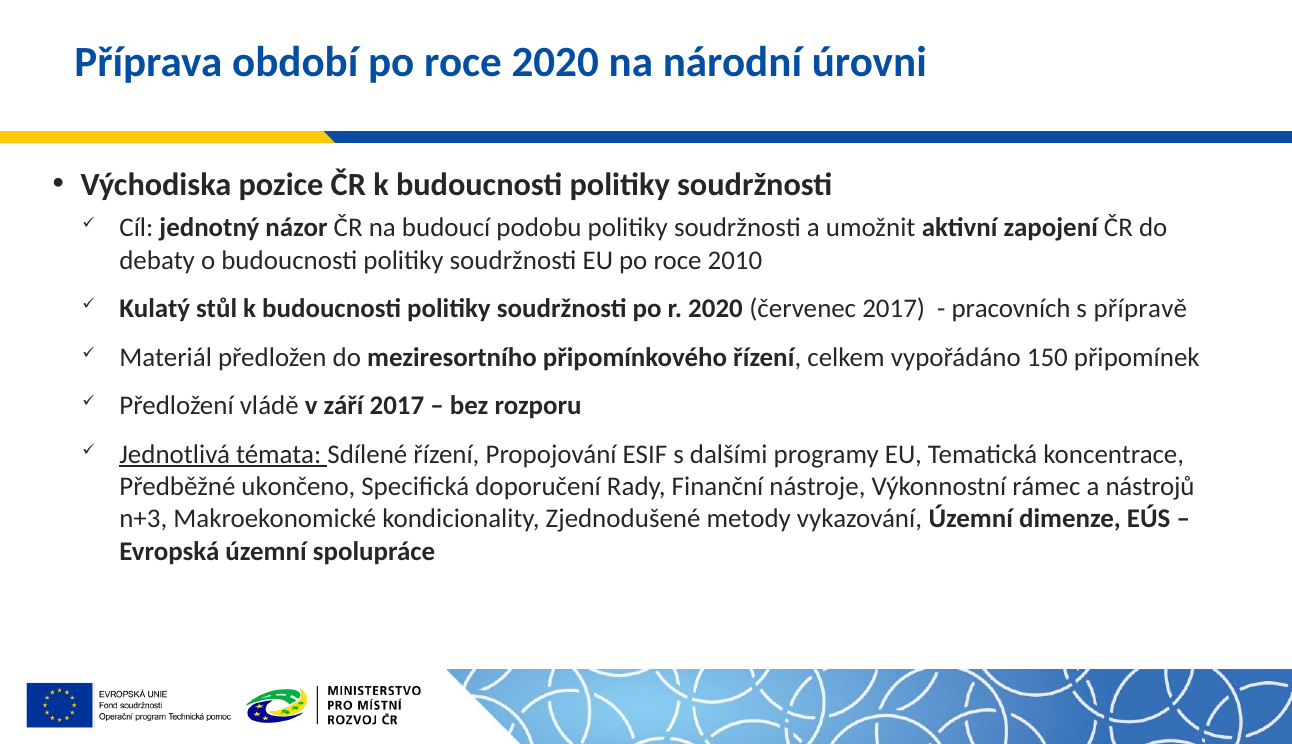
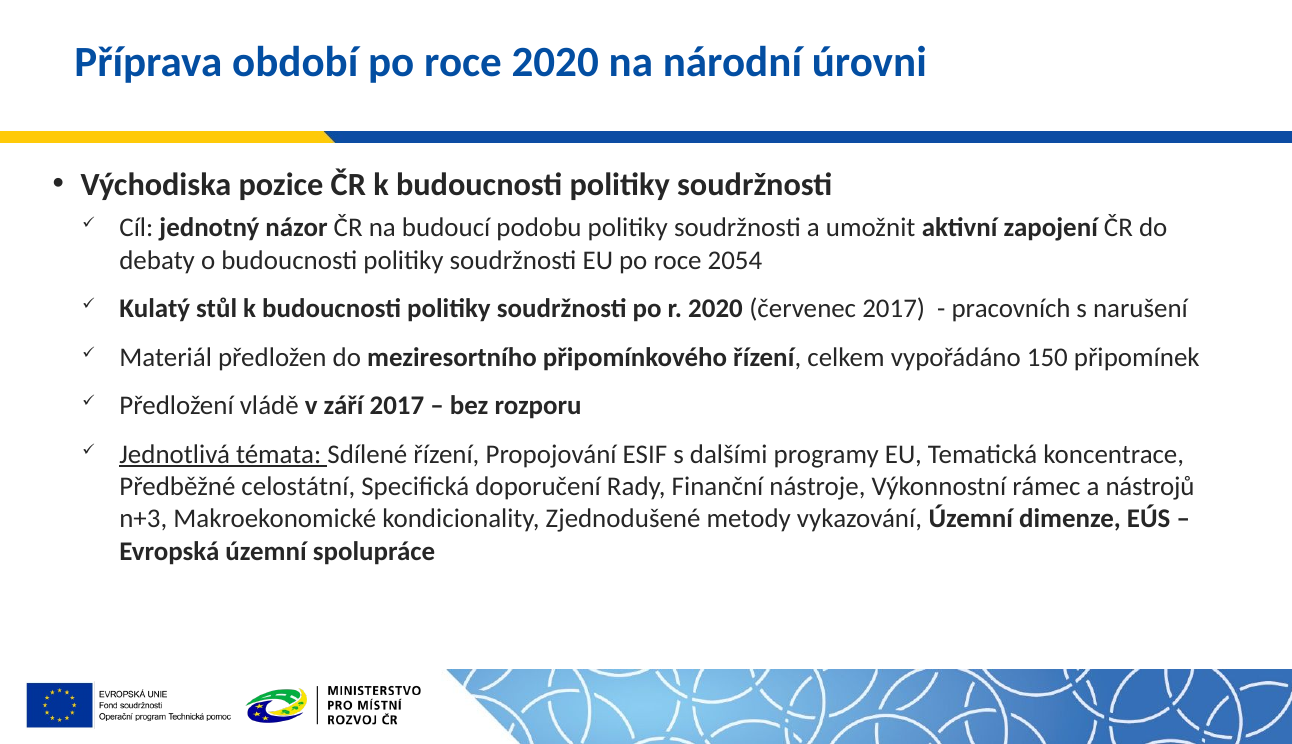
2010: 2010 -> 2054
přípravě: přípravě -> narušení
ukončeno: ukončeno -> celostátní
